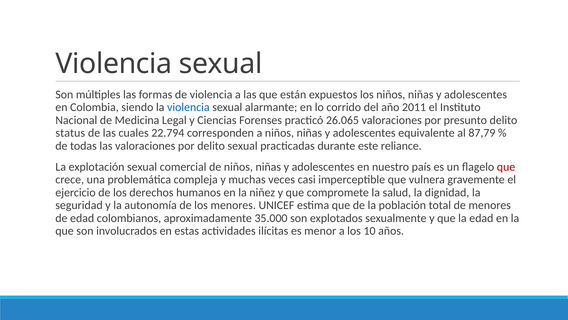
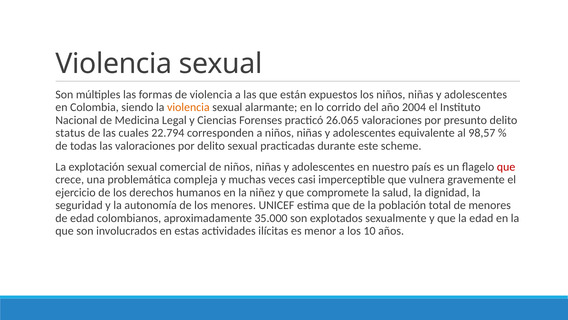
violencia at (188, 107) colour: blue -> orange
2011: 2011 -> 2004
87,79: 87,79 -> 98,57
reliance: reliance -> scheme
